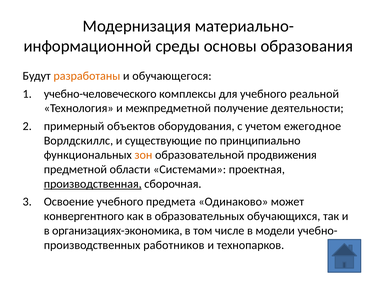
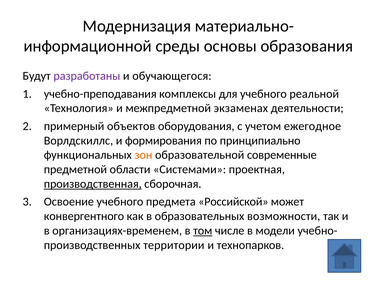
разработаны colour: orange -> purple
учебно-человеческого: учебно-человеческого -> учебно-преподавания
получение: получение -> экзаменах
существующие: существующие -> формирования
продвижения: продвижения -> современные
Одинаково: Одинаково -> Российской
обучающихся: обучающихся -> возможности
организациях-экономика: организациях-экономика -> организациях-временем
том underline: none -> present
работников: работников -> территории
